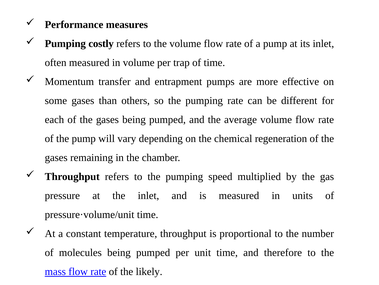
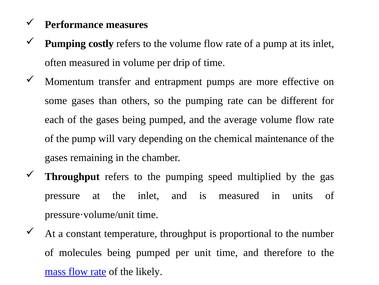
trap: trap -> drip
regeneration: regeneration -> maintenance
